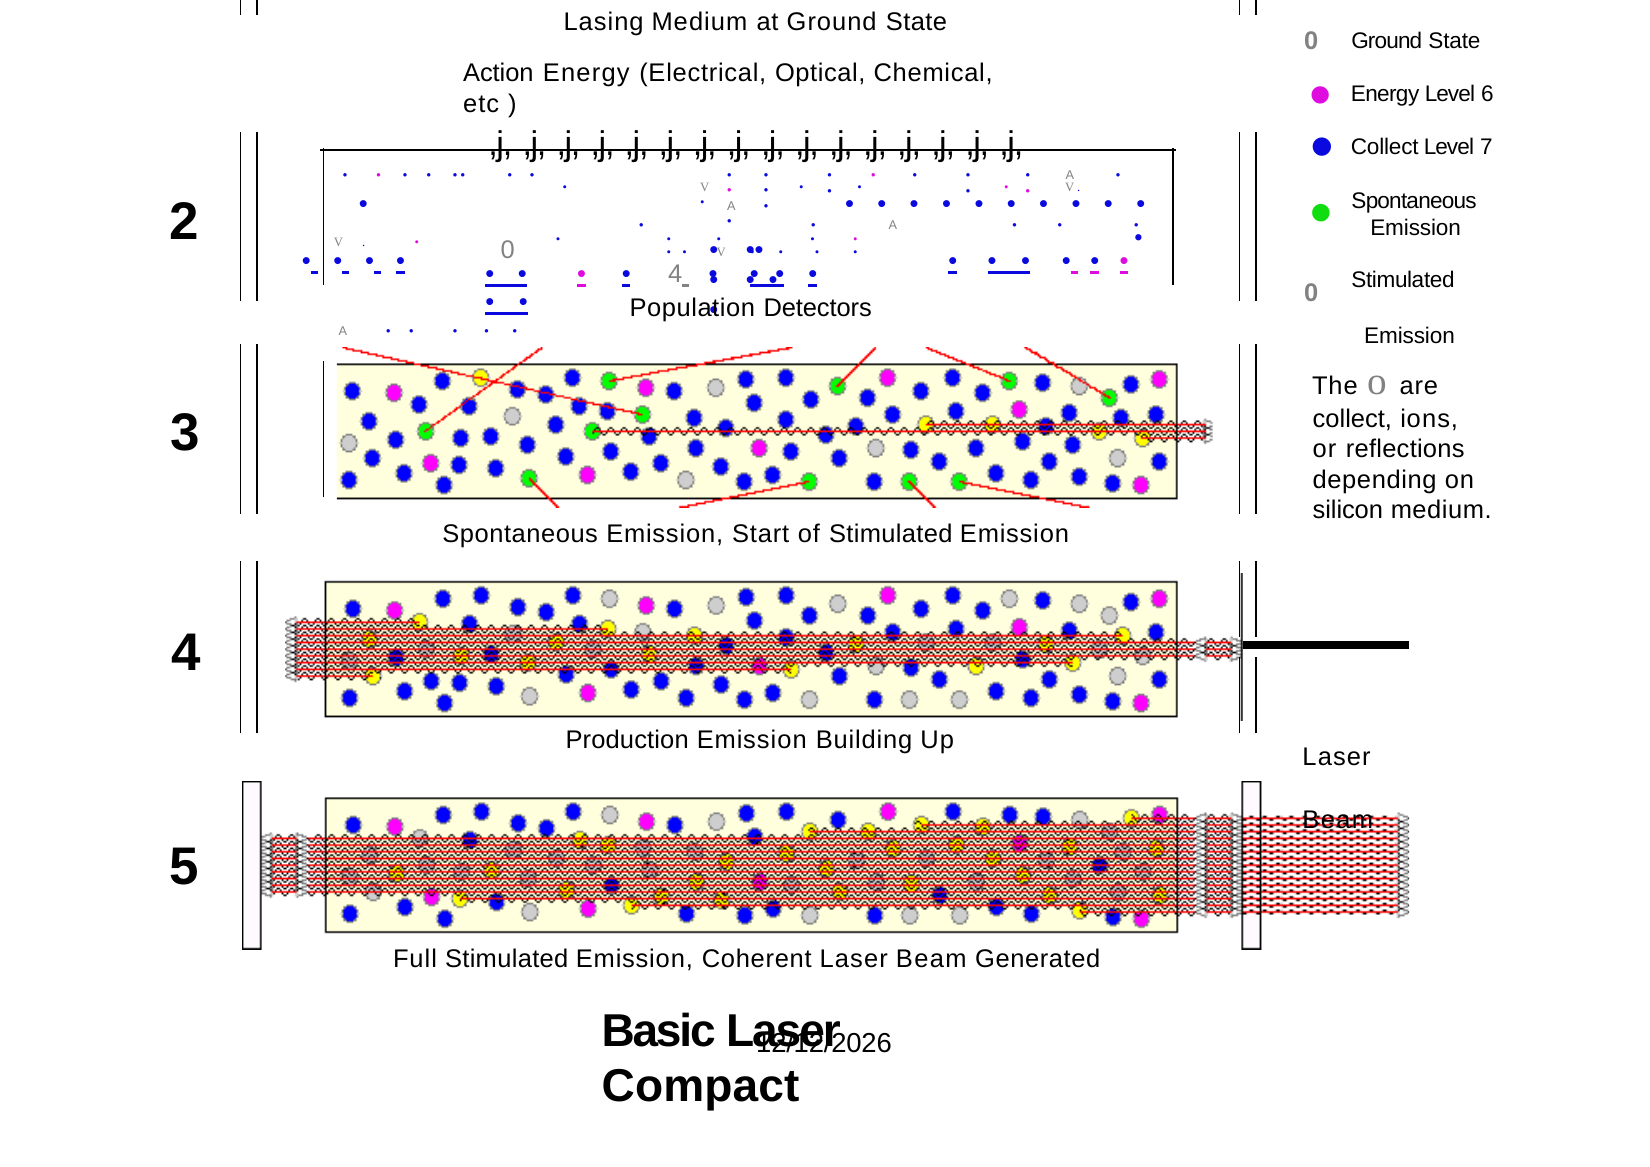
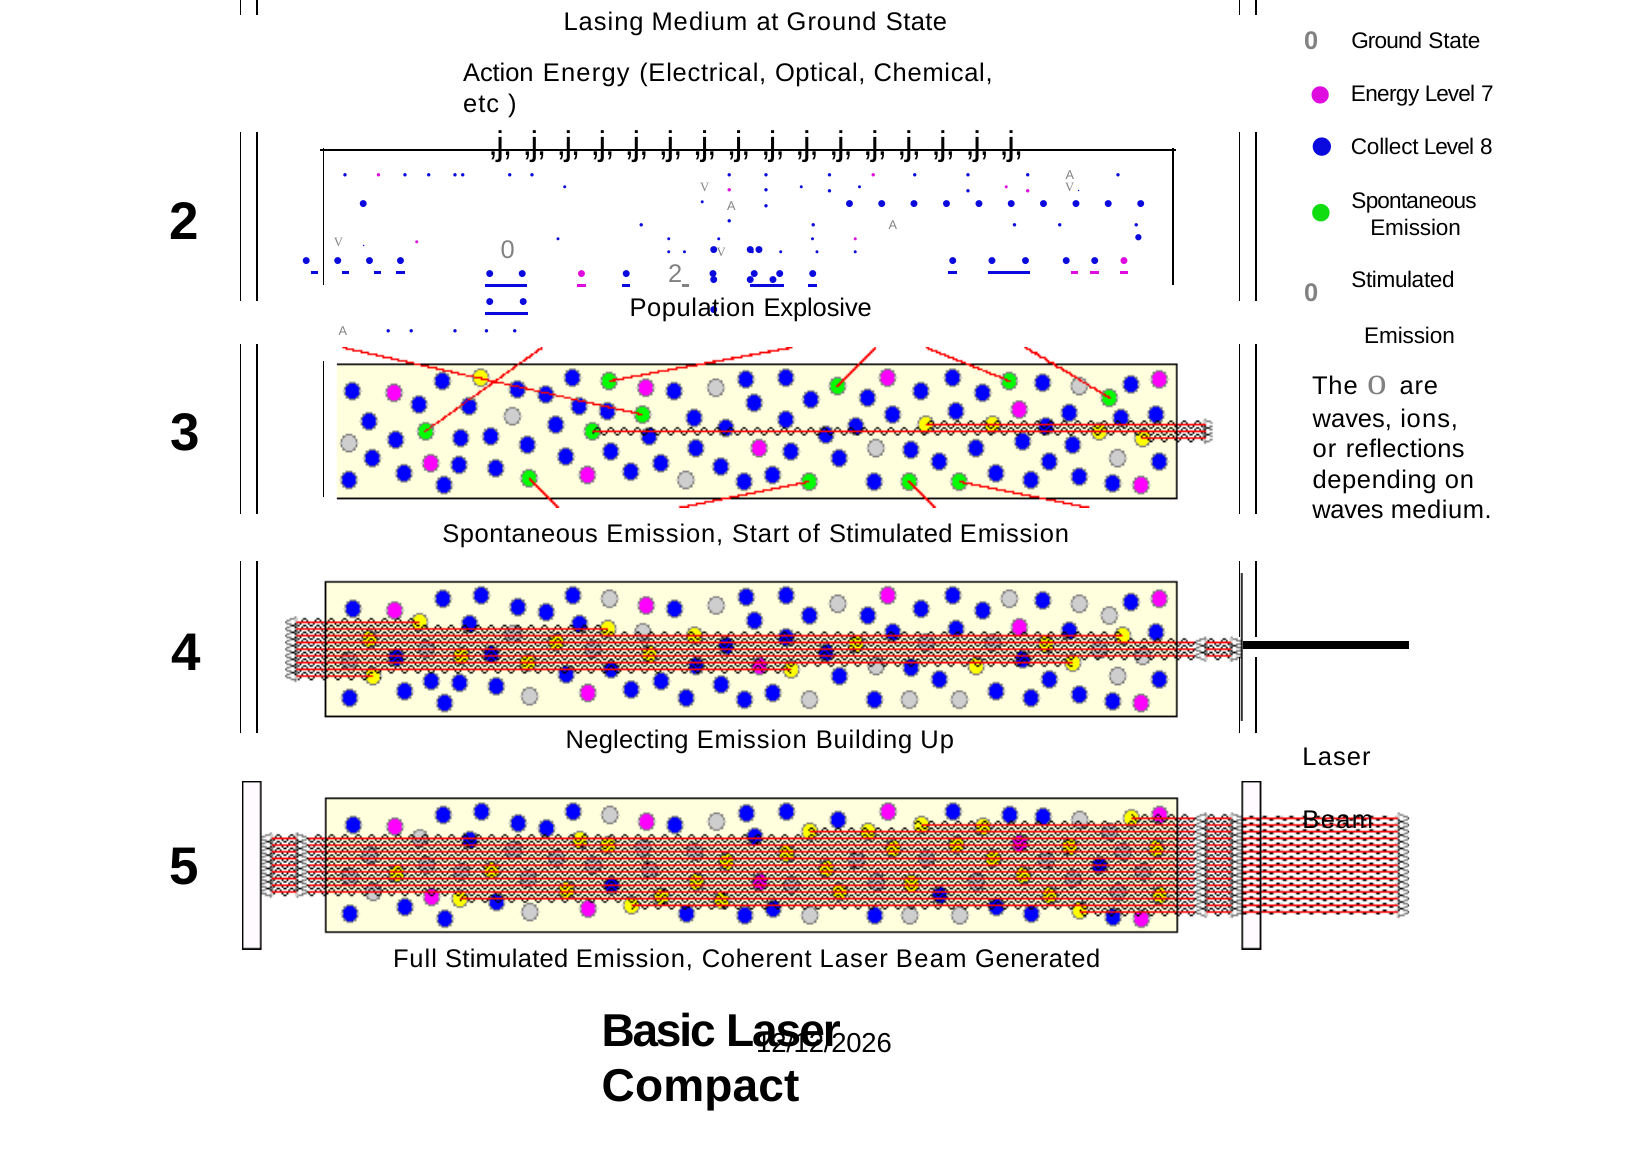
6: 6 -> 7
7: 7 -> 8
4 at (675, 274): 4 -> 2
Detectors: Detectors -> Explosive
collect at (1352, 419): collect -> waves
silicon at (1348, 510): silicon -> waves
Production: Production -> Neglecting
